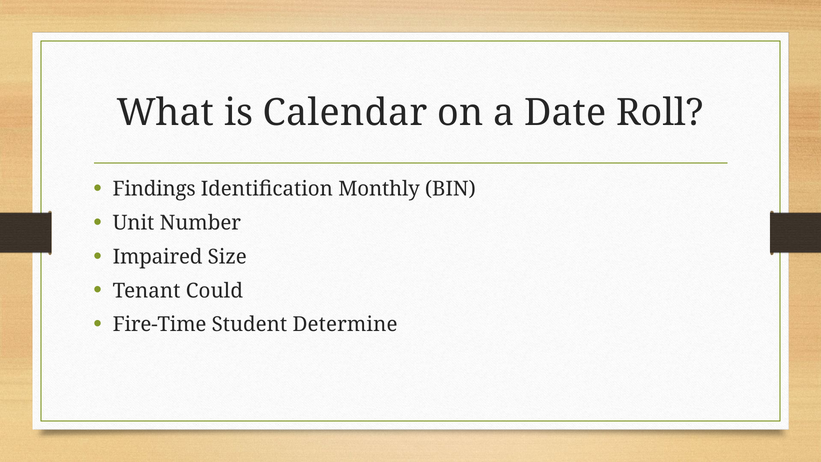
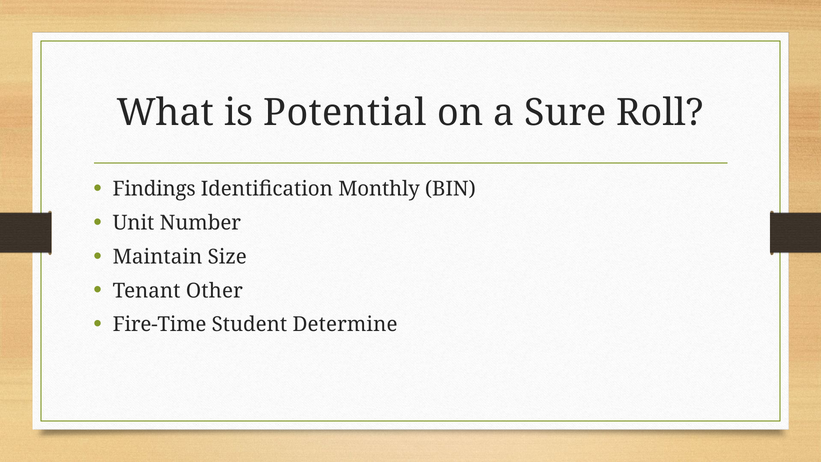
Calendar: Calendar -> Potential
Date: Date -> Sure
Impaired: Impaired -> Maintain
Could: Could -> Other
